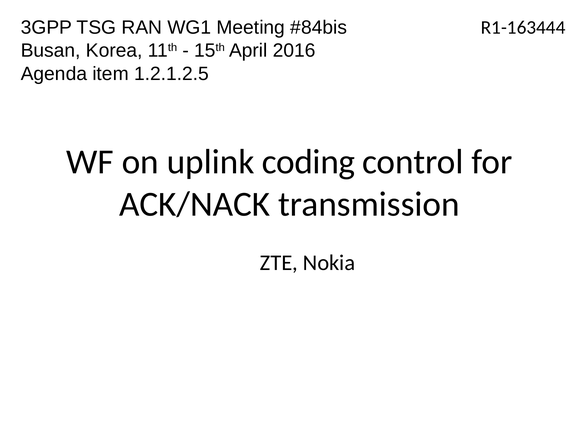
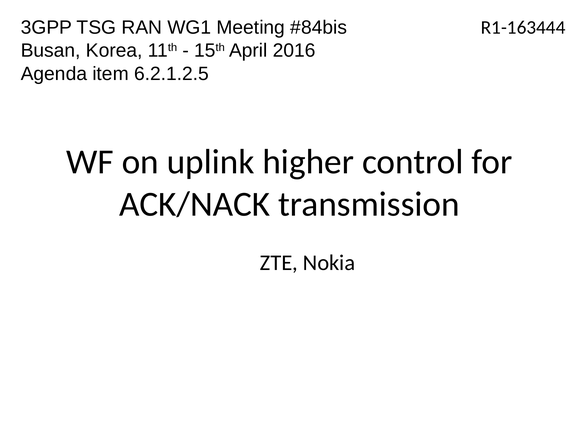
1.2.1.2.5: 1.2.1.2.5 -> 6.2.1.2.5
coding: coding -> higher
